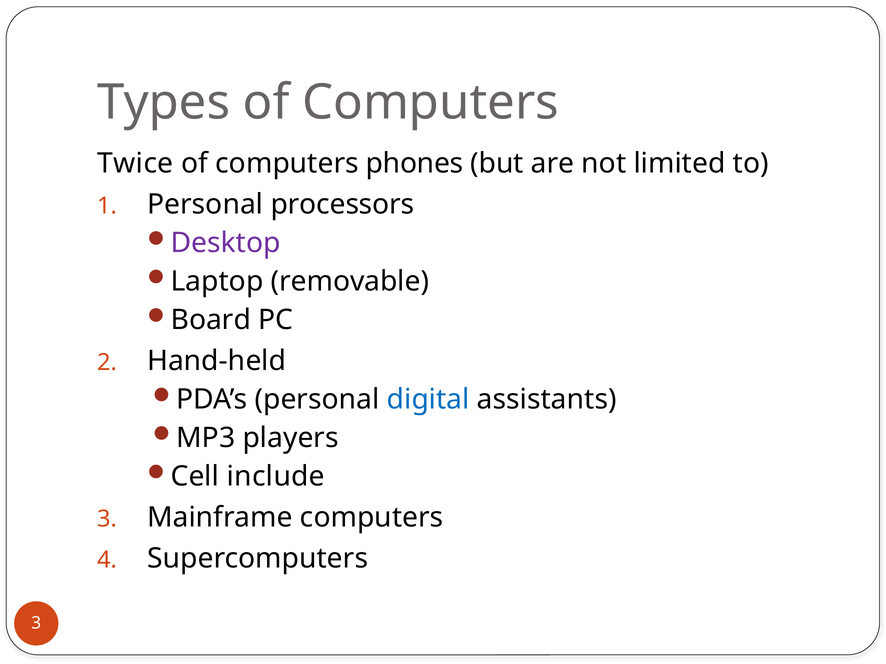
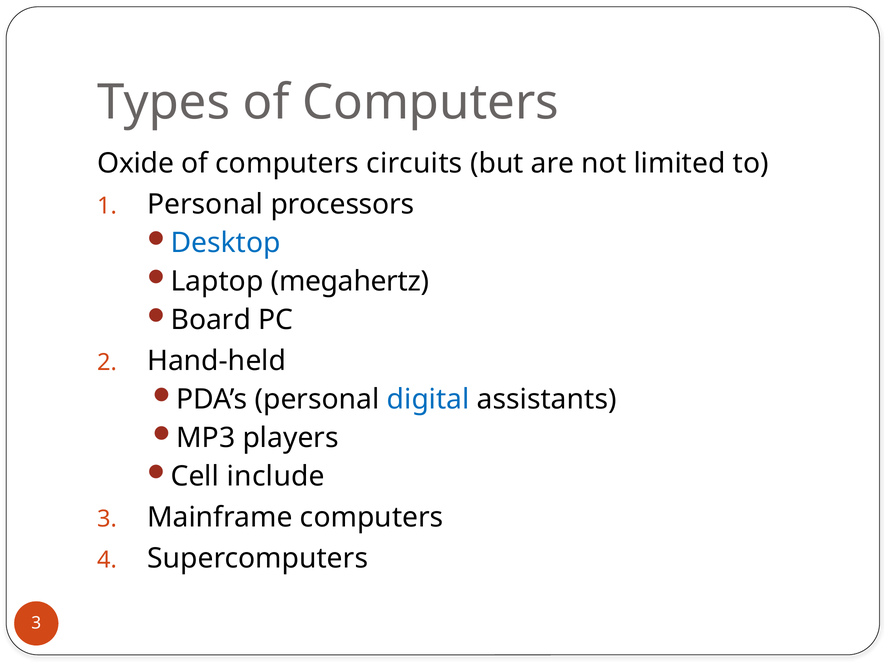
Twice: Twice -> Oxide
phones: phones -> circuits
Desktop colour: purple -> blue
removable: removable -> megahertz
